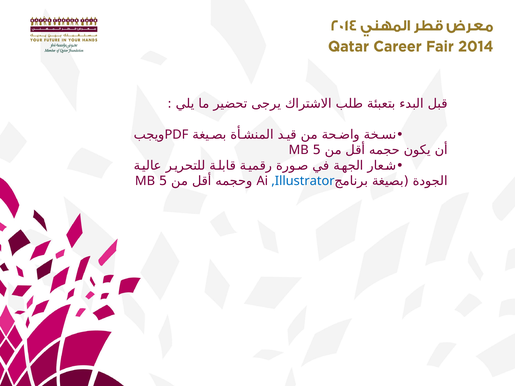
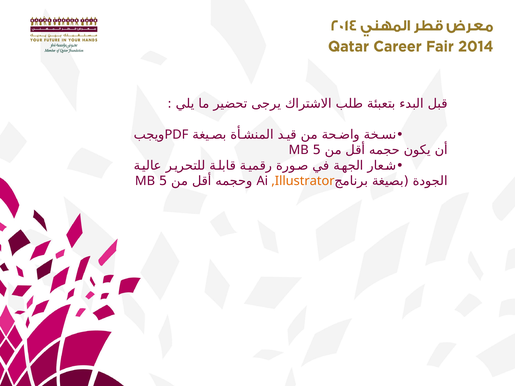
,Illustrator colour: blue -> orange
